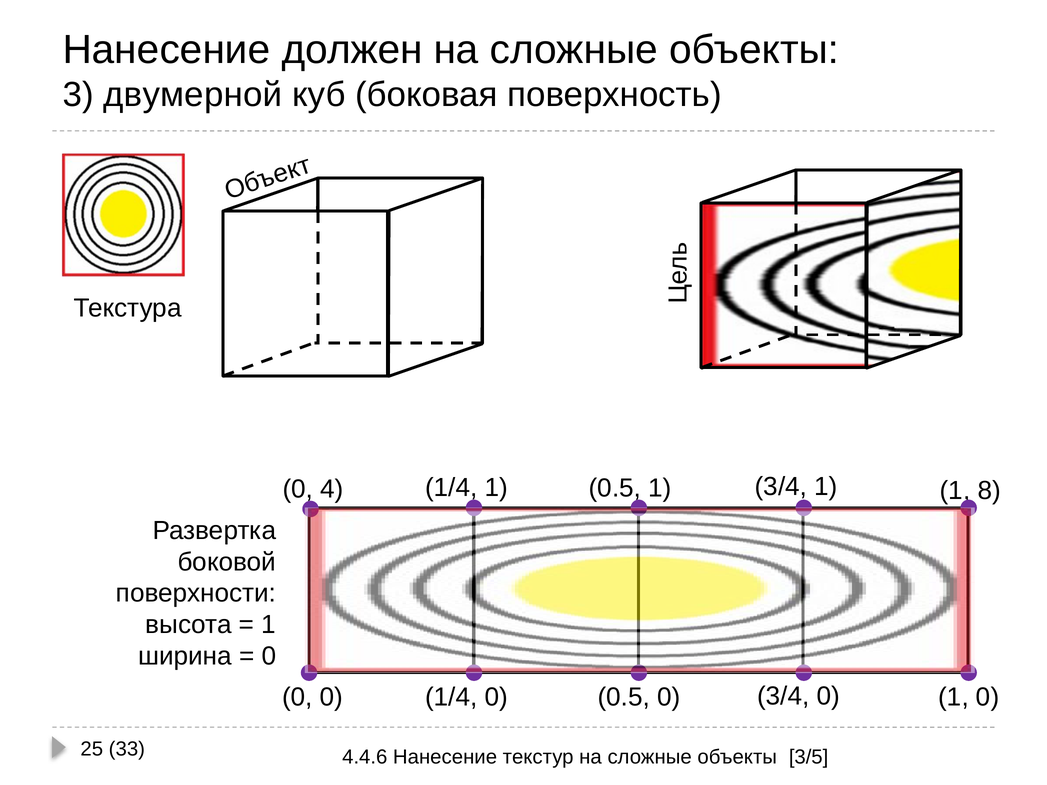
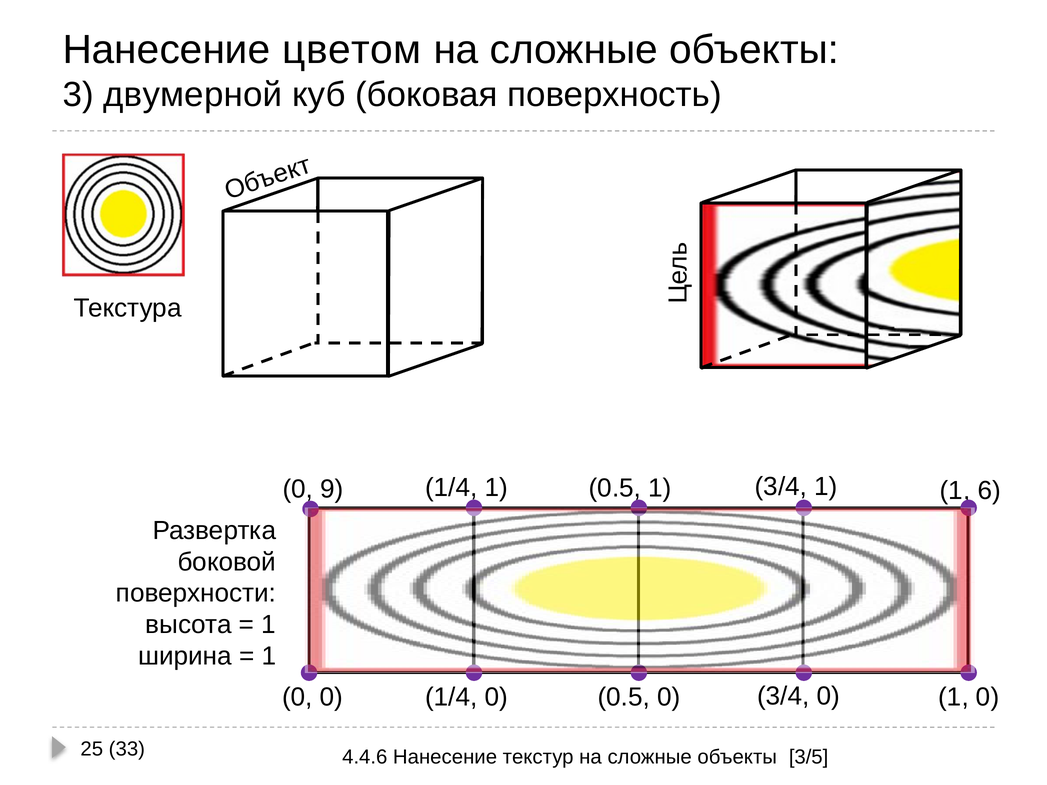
должен: должен -> цветом
8: 8 -> 6
4: 4 -> 9
0 at (269, 656): 0 -> 1
